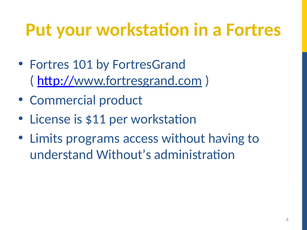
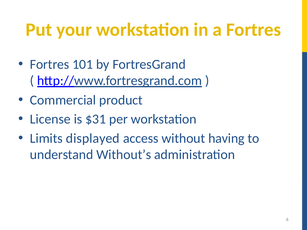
$11: $11 -> $31
programs: programs -> displayed
